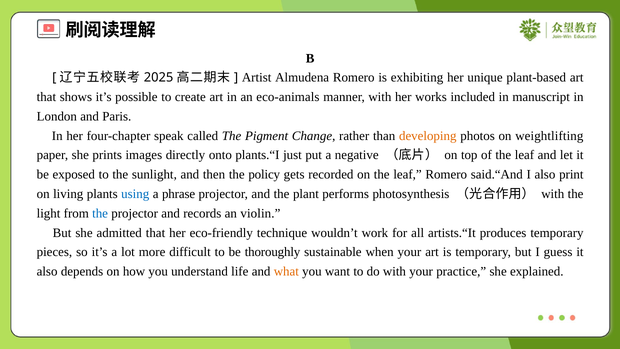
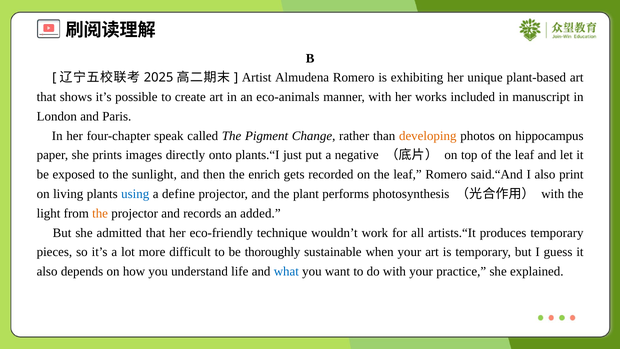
weightlifting: weightlifting -> hippocampus
policy: policy -> enrich
phrase: phrase -> define
the at (100, 213) colour: blue -> orange
violin: violin -> added
what colour: orange -> blue
